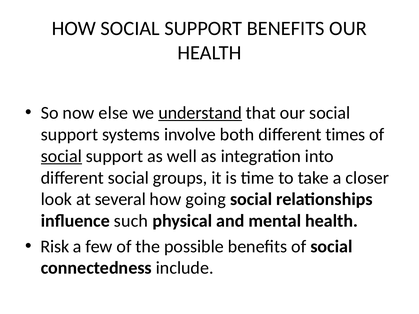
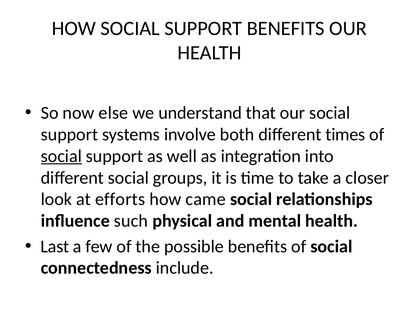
understand underline: present -> none
several: several -> efforts
going: going -> came
Risk: Risk -> Last
